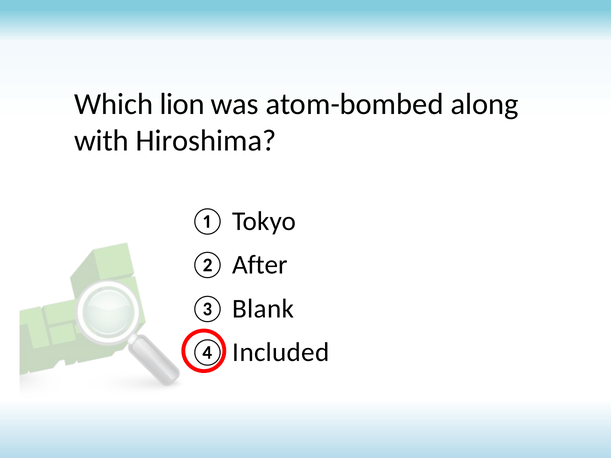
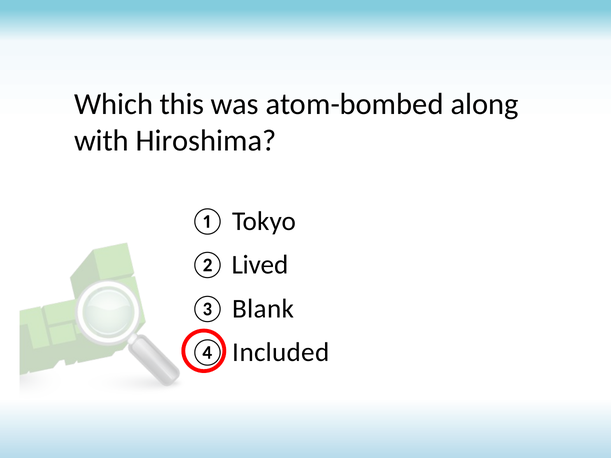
lion: lion -> this
After: After -> Lived
